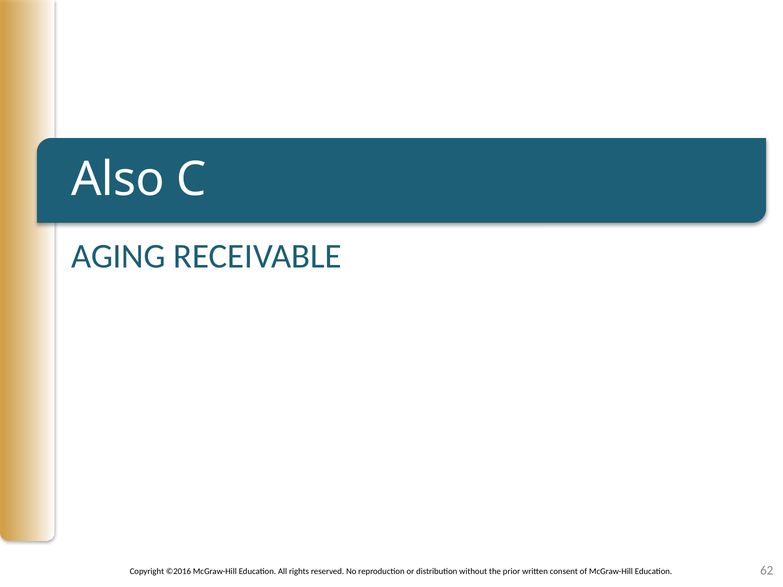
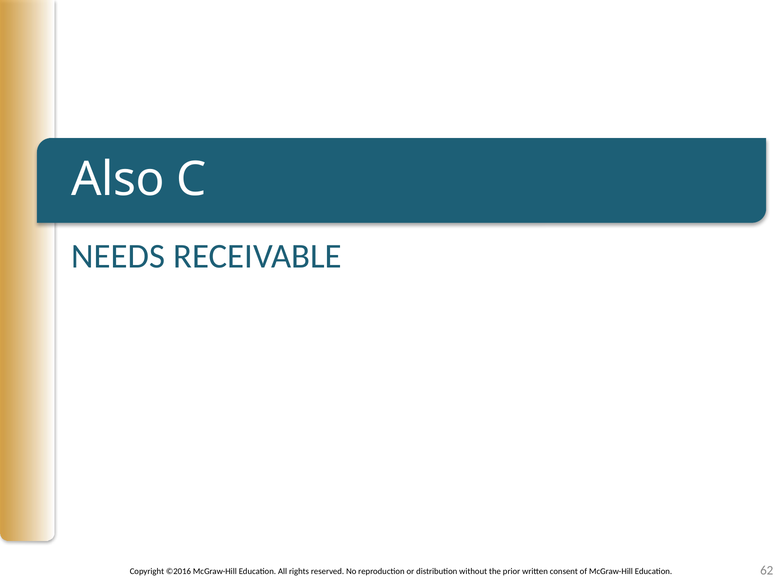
AGING: AGING -> NEEDS
